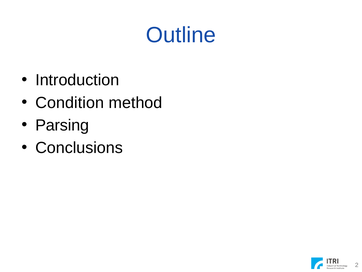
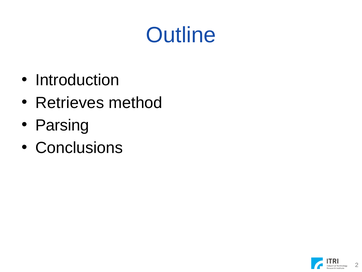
Condition: Condition -> Retrieves
